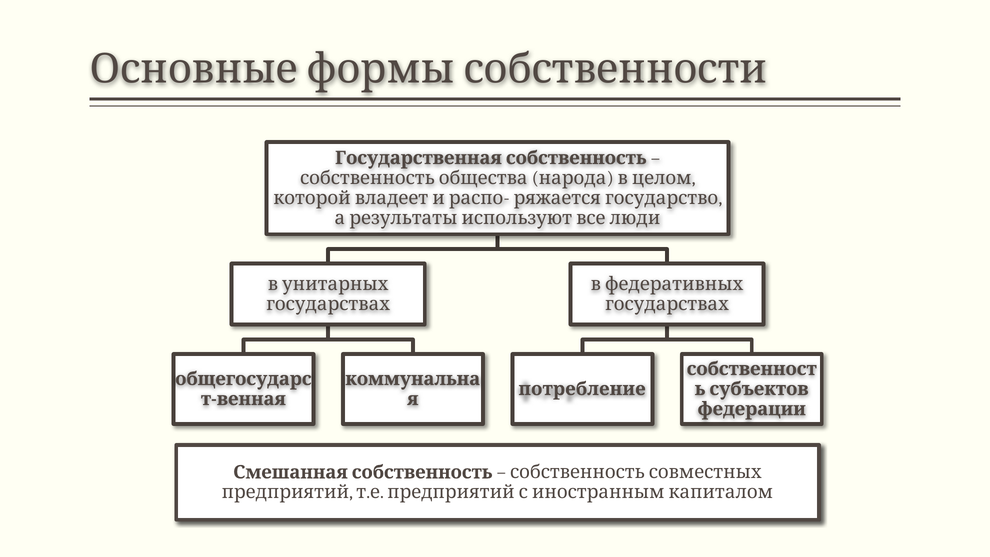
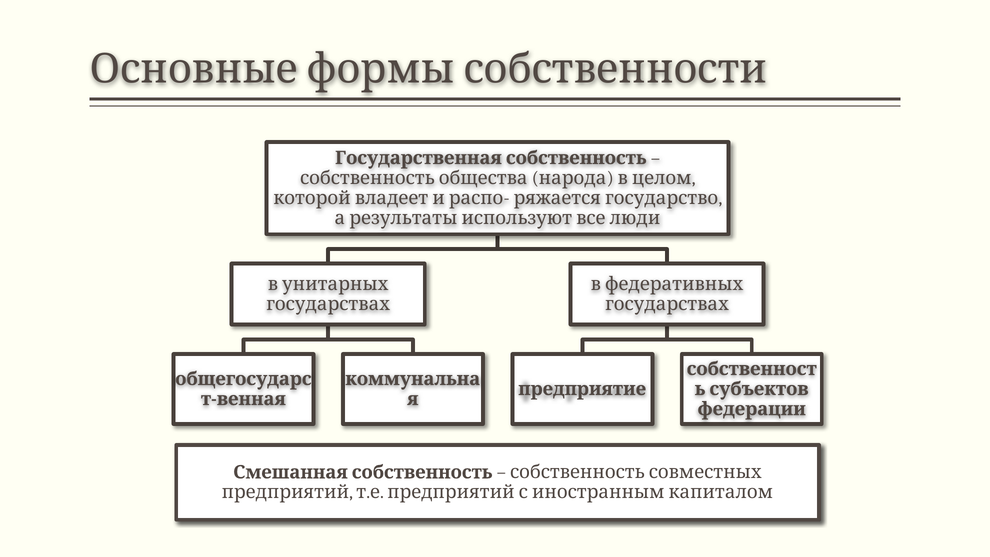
потребление: потребление -> предприятие
